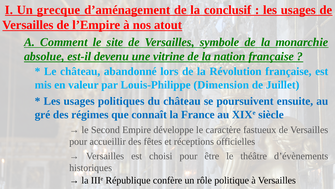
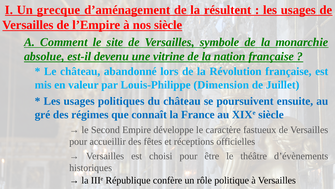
conclusif: conclusif -> résultent
nos atout: atout -> siècle
